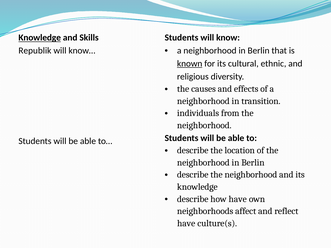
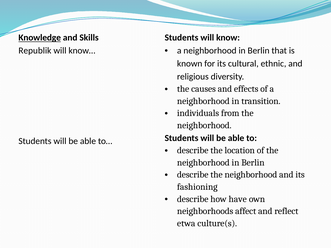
known underline: present -> none
knowledge at (197, 187): knowledge -> fashioning
have at (186, 224): have -> etwa
